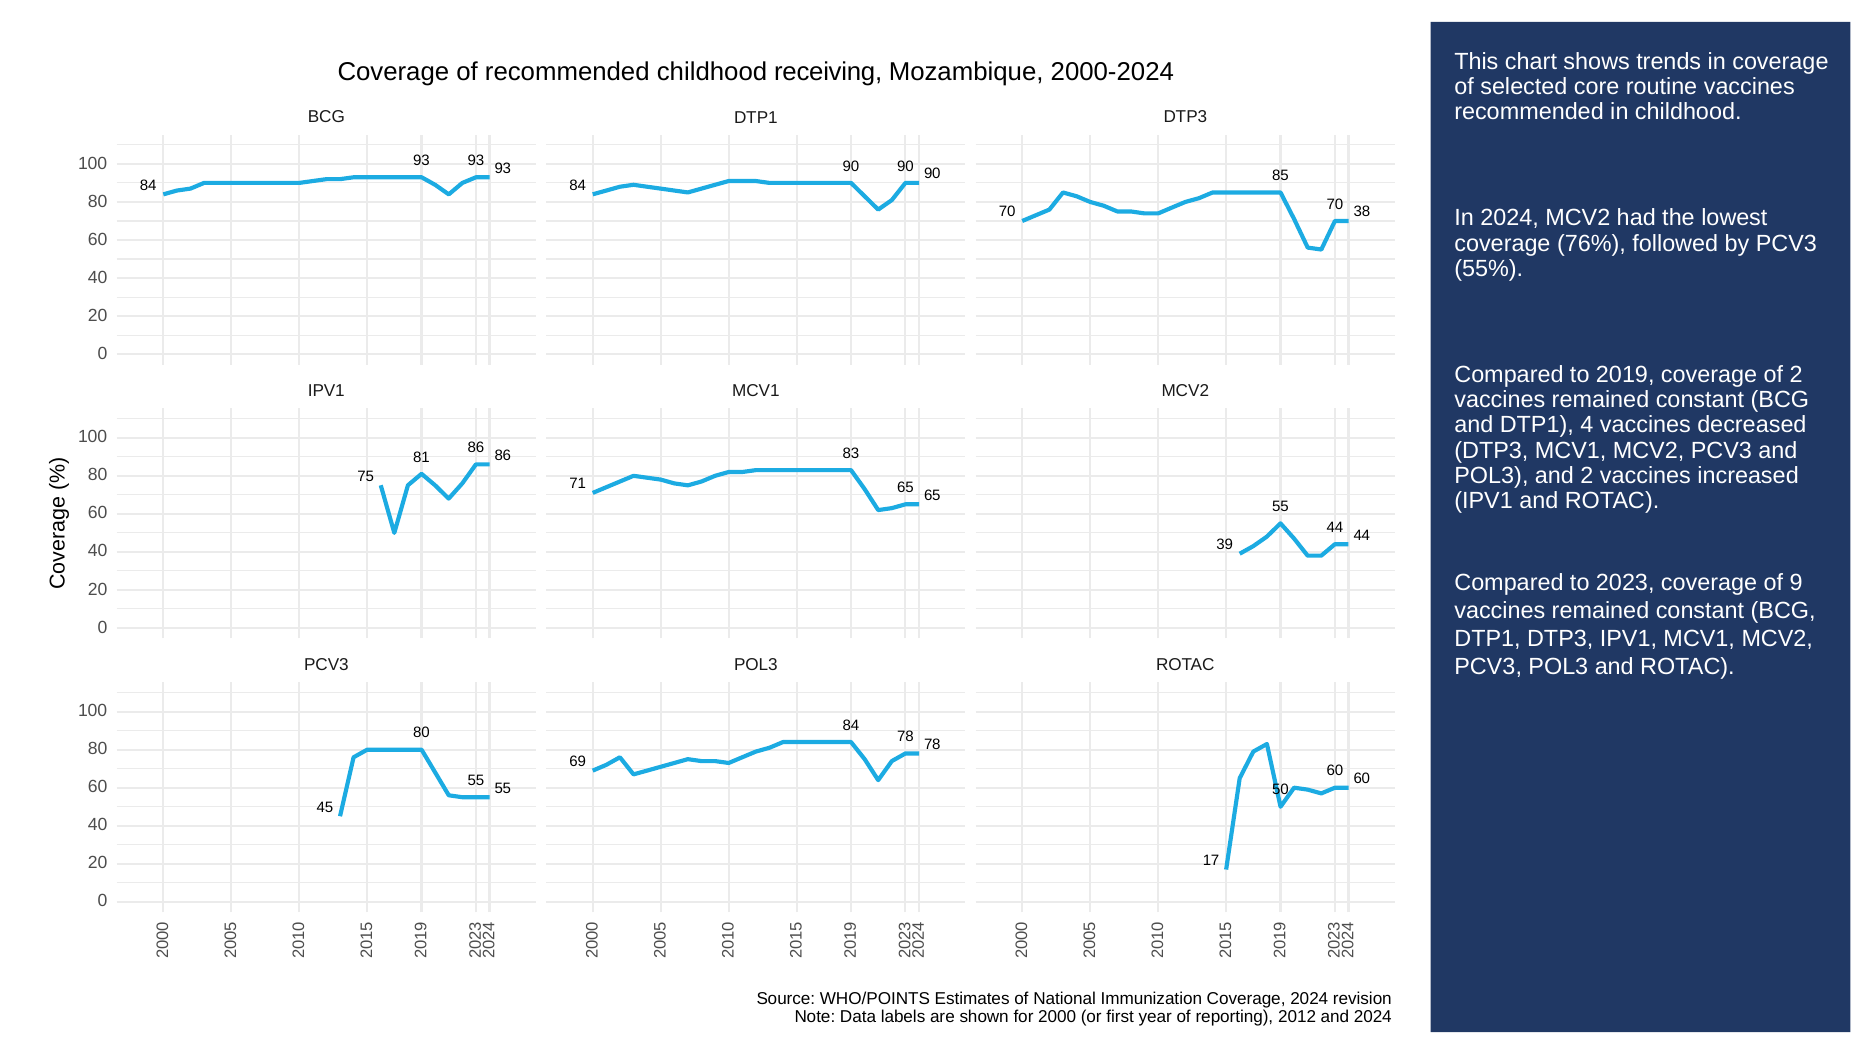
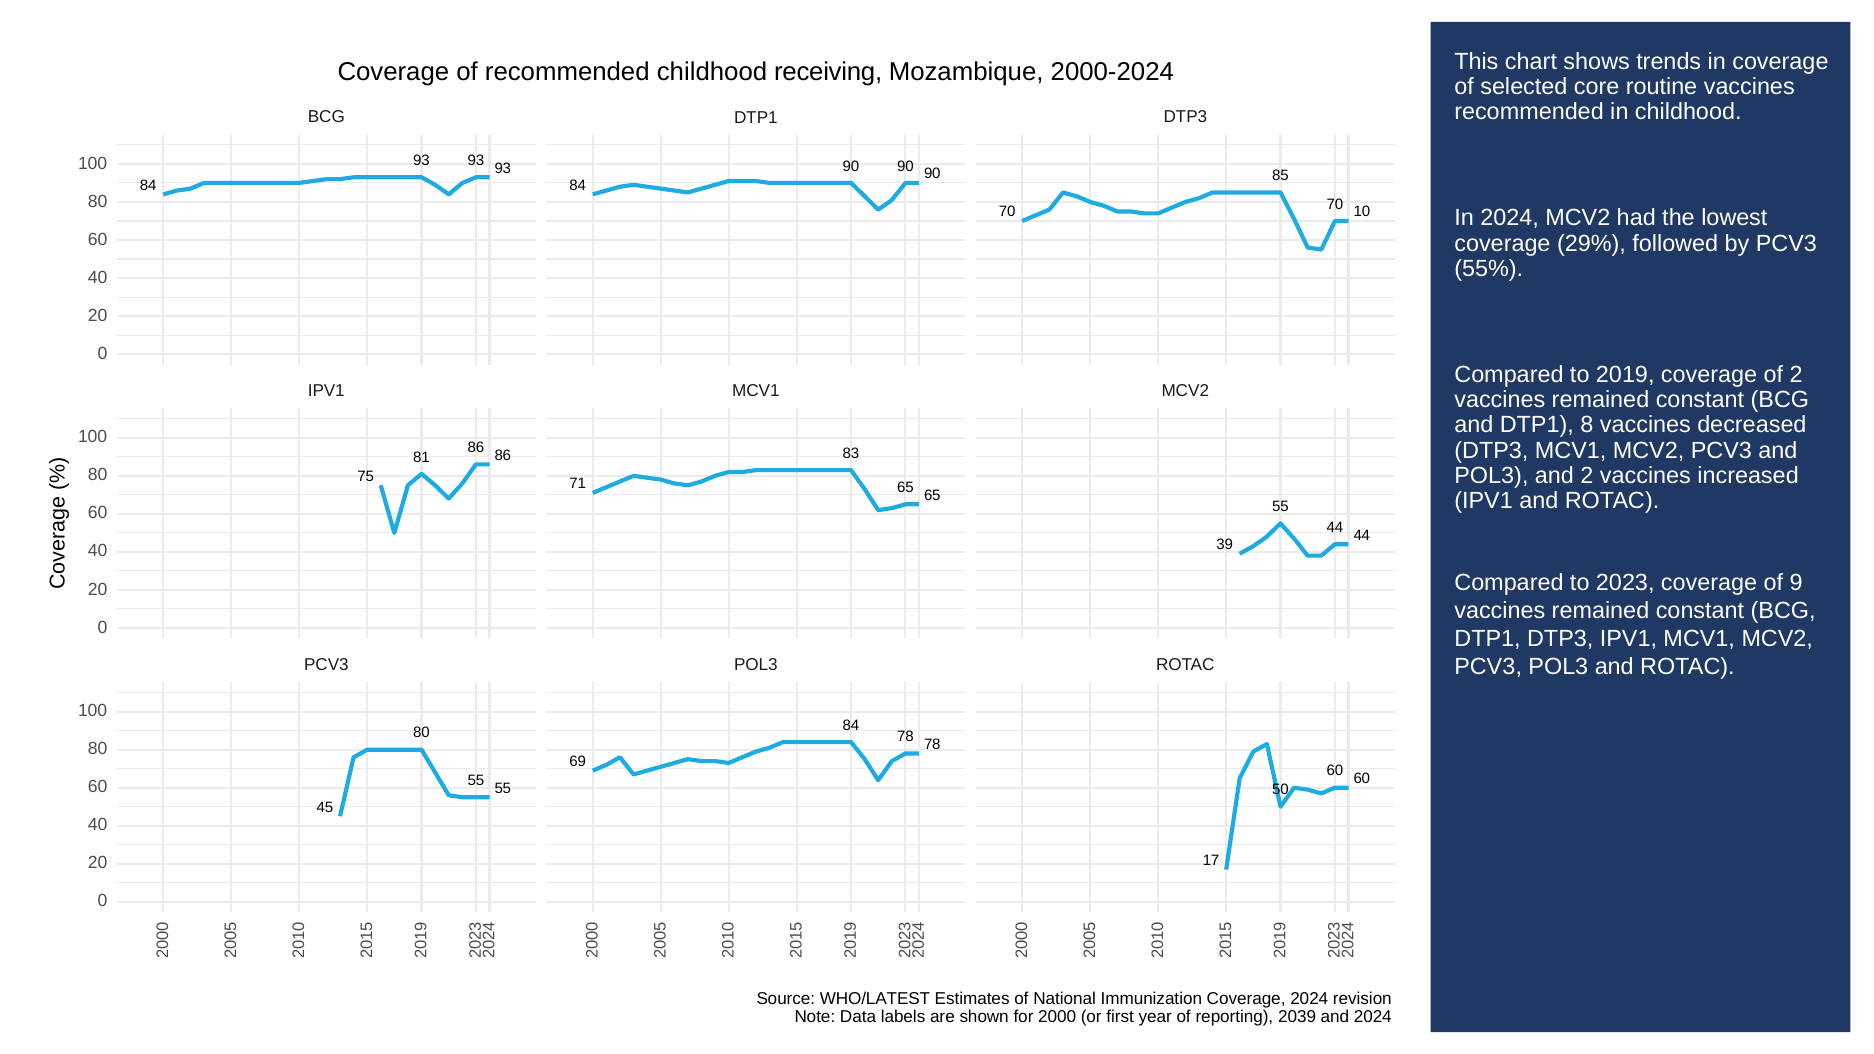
38: 38 -> 10
76%: 76% -> 29%
DTP1 4: 4 -> 8
WHO/POINTS: WHO/POINTS -> WHO/LATEST
2012: 2012 -> 2039
